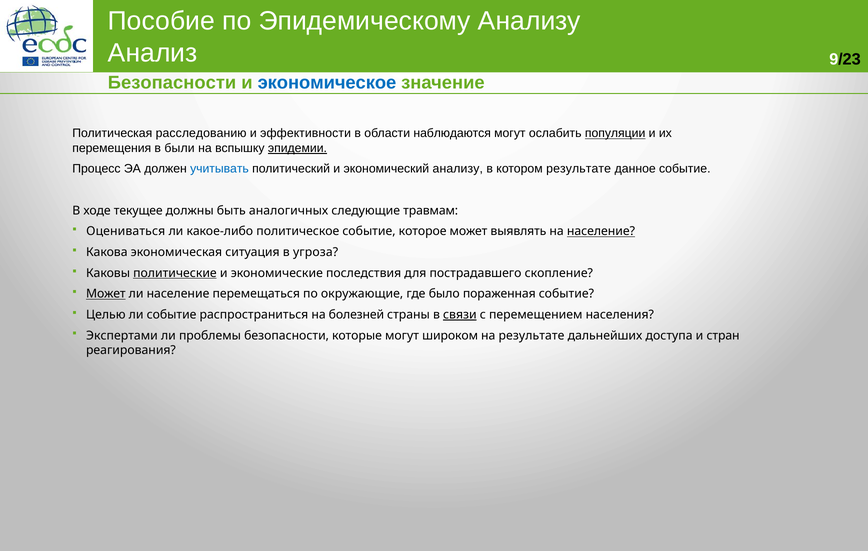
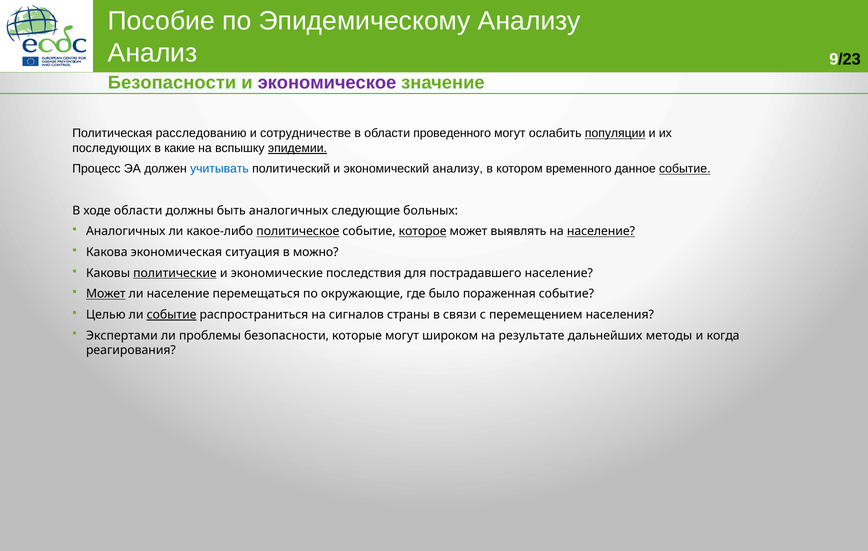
экономическое colour: blue -> purple
эффективности: эффективности -> сотрудничестве
наблюдаются: наблюдаются -> проведенного
перемещения: перемещения -> последующих
были: были -> какие
котором результате: результате -> временного
событие at (685, 169) underline: none -> present
ходе текущее: текущее -> области
травмам: травмам -> больных
Оцениваться at (126, 231): Оцениваться -> Аналогичных
политическое underline: none -> present
которое underline: none -> present
угроза: угроза -> можно
пострадавшего скопление: скопление -> население
событие at (172, 315) underline: none -> present
болезней: болезней -> сигналов
связи underline: present -> none
доступа: доступа -> методы
стран: стран -> когда
